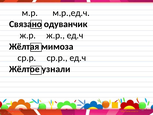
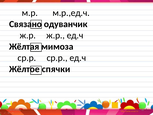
узнали: узнали -> спячки
